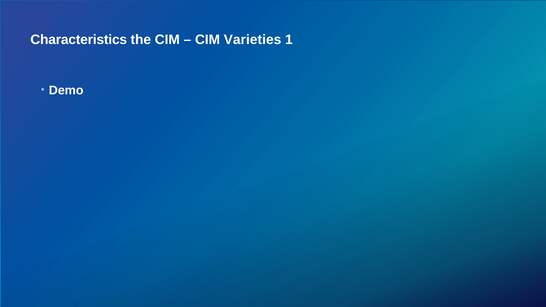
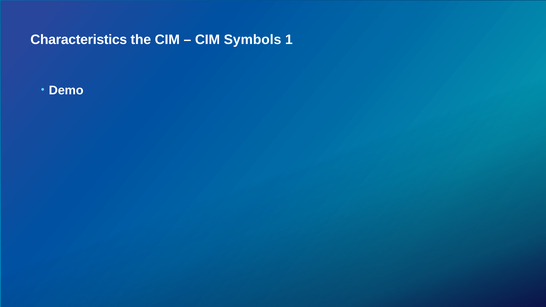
Varieties: Varieties -> Symbols
